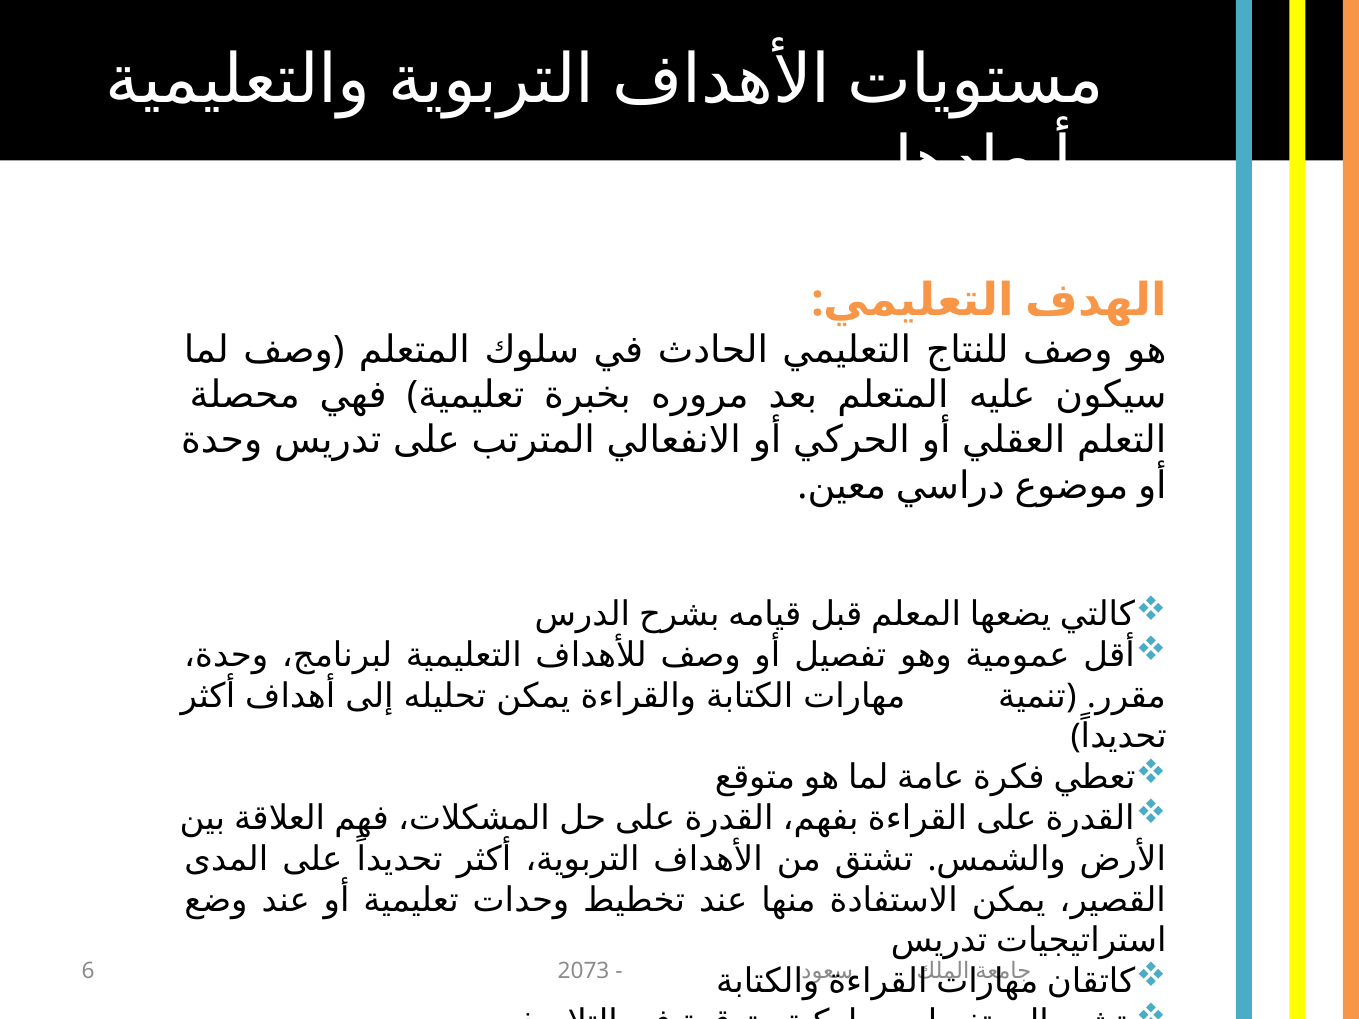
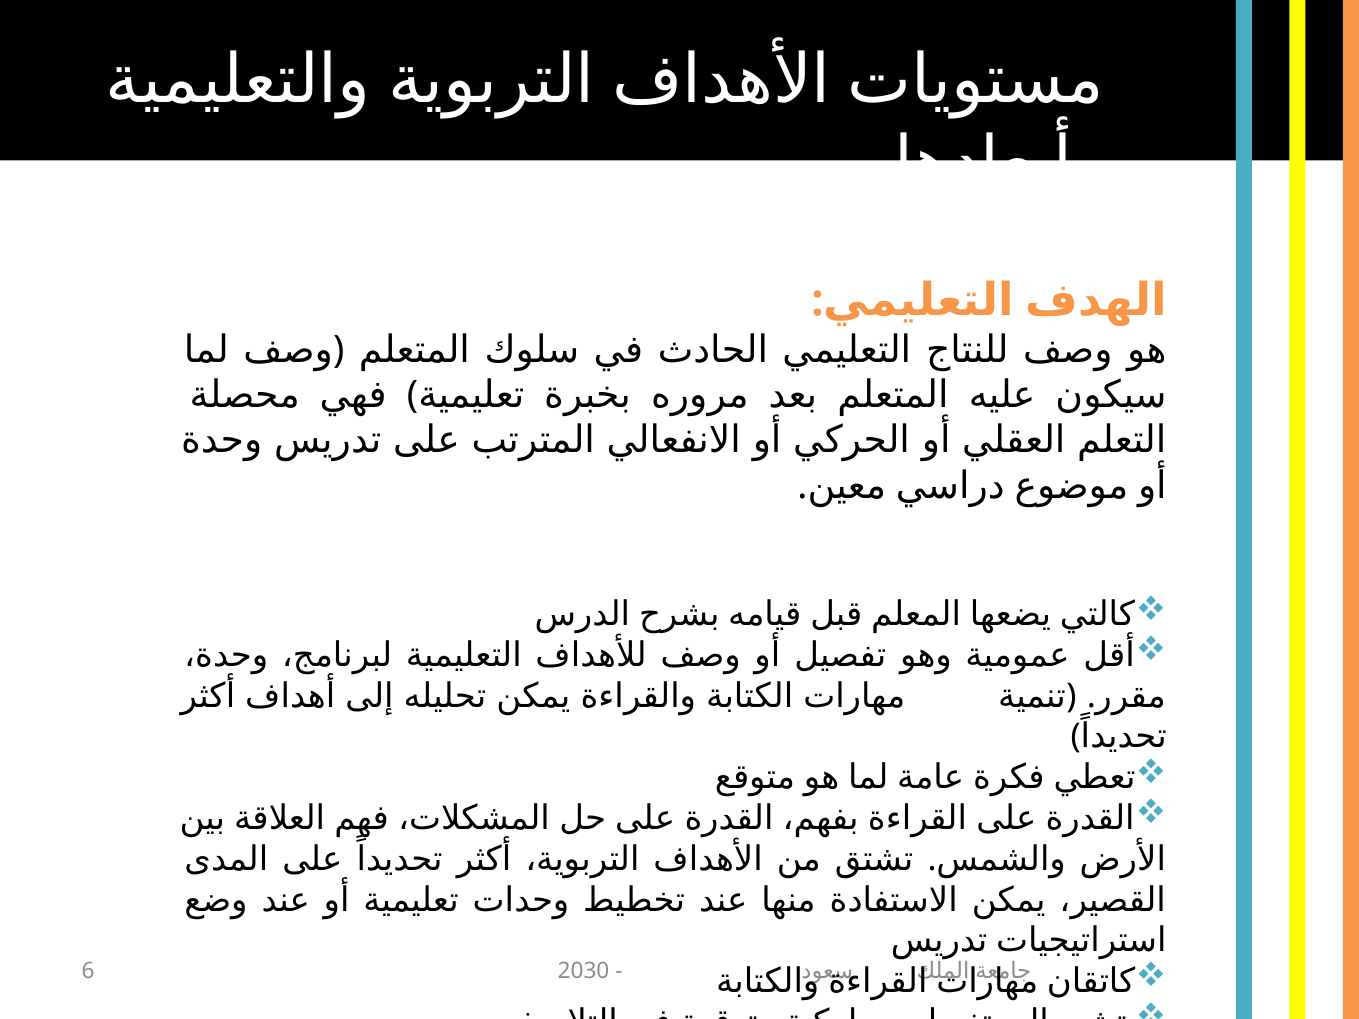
2073: 2073 -> 2030
